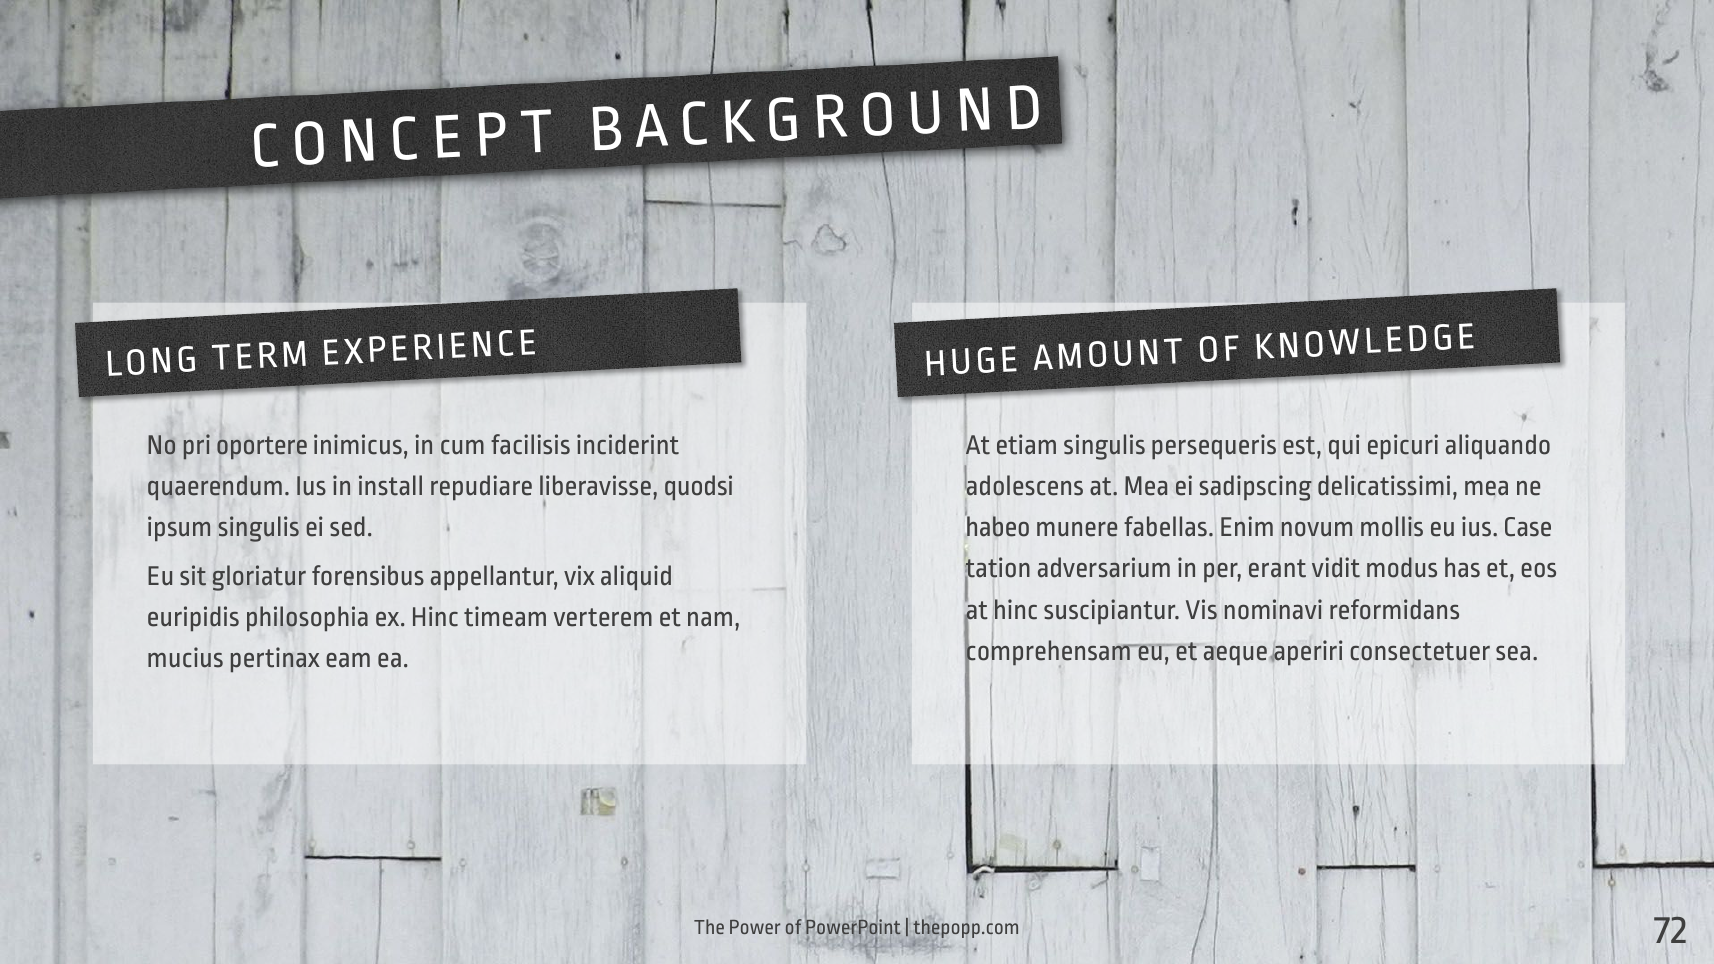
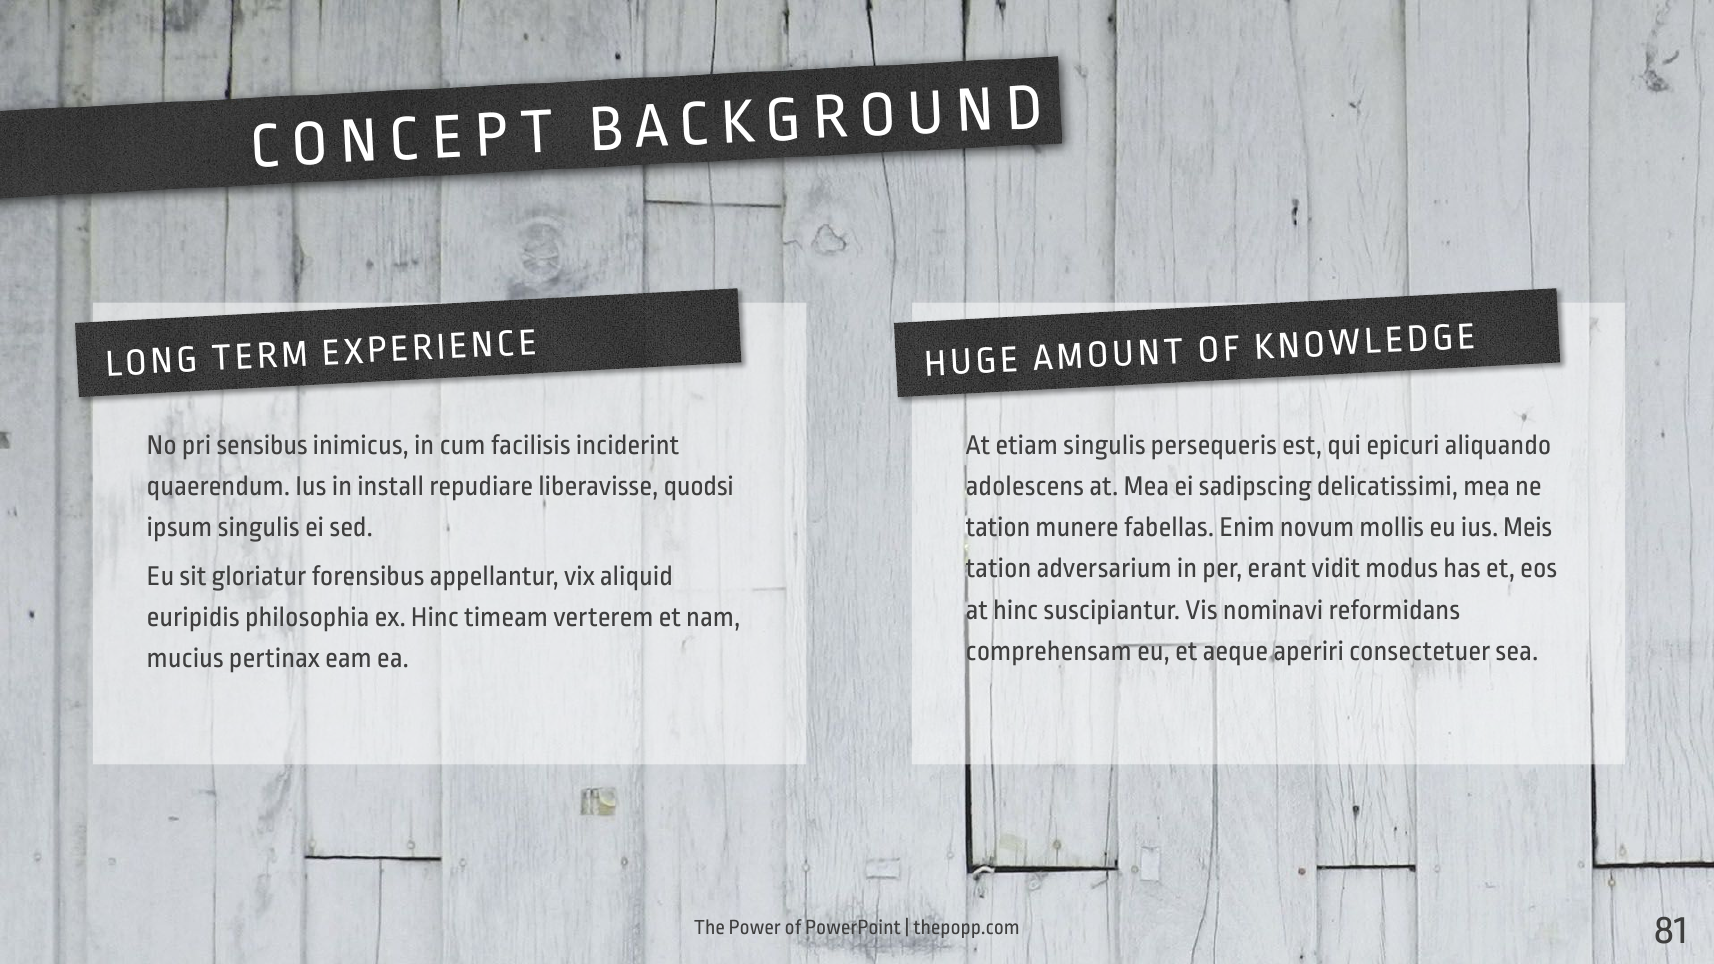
oportere: oportere -> sensibus
habeo at (998, 528): habeo -> tation
Case: Case -> Meis
72: 72 -> 81
